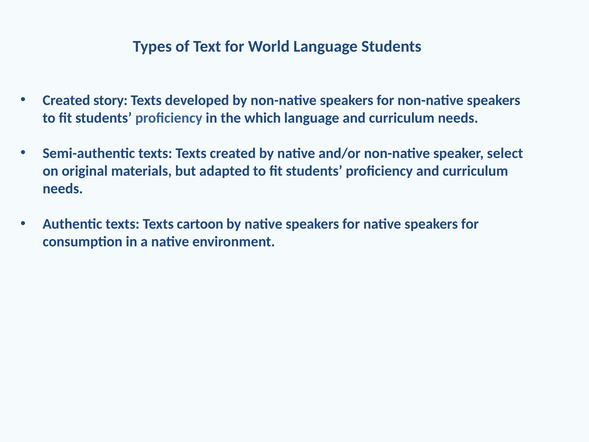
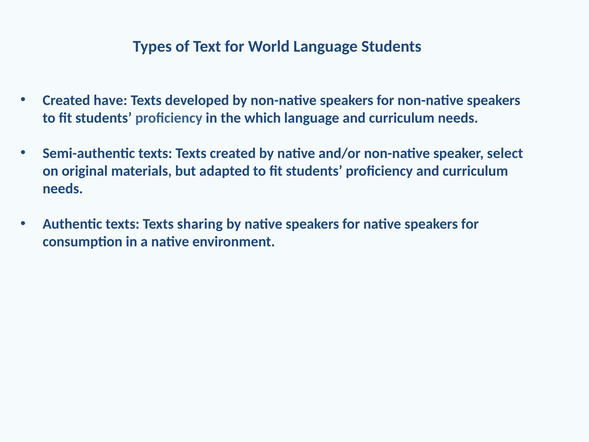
story: story -> have
cartoon: cartoon -> sharing
